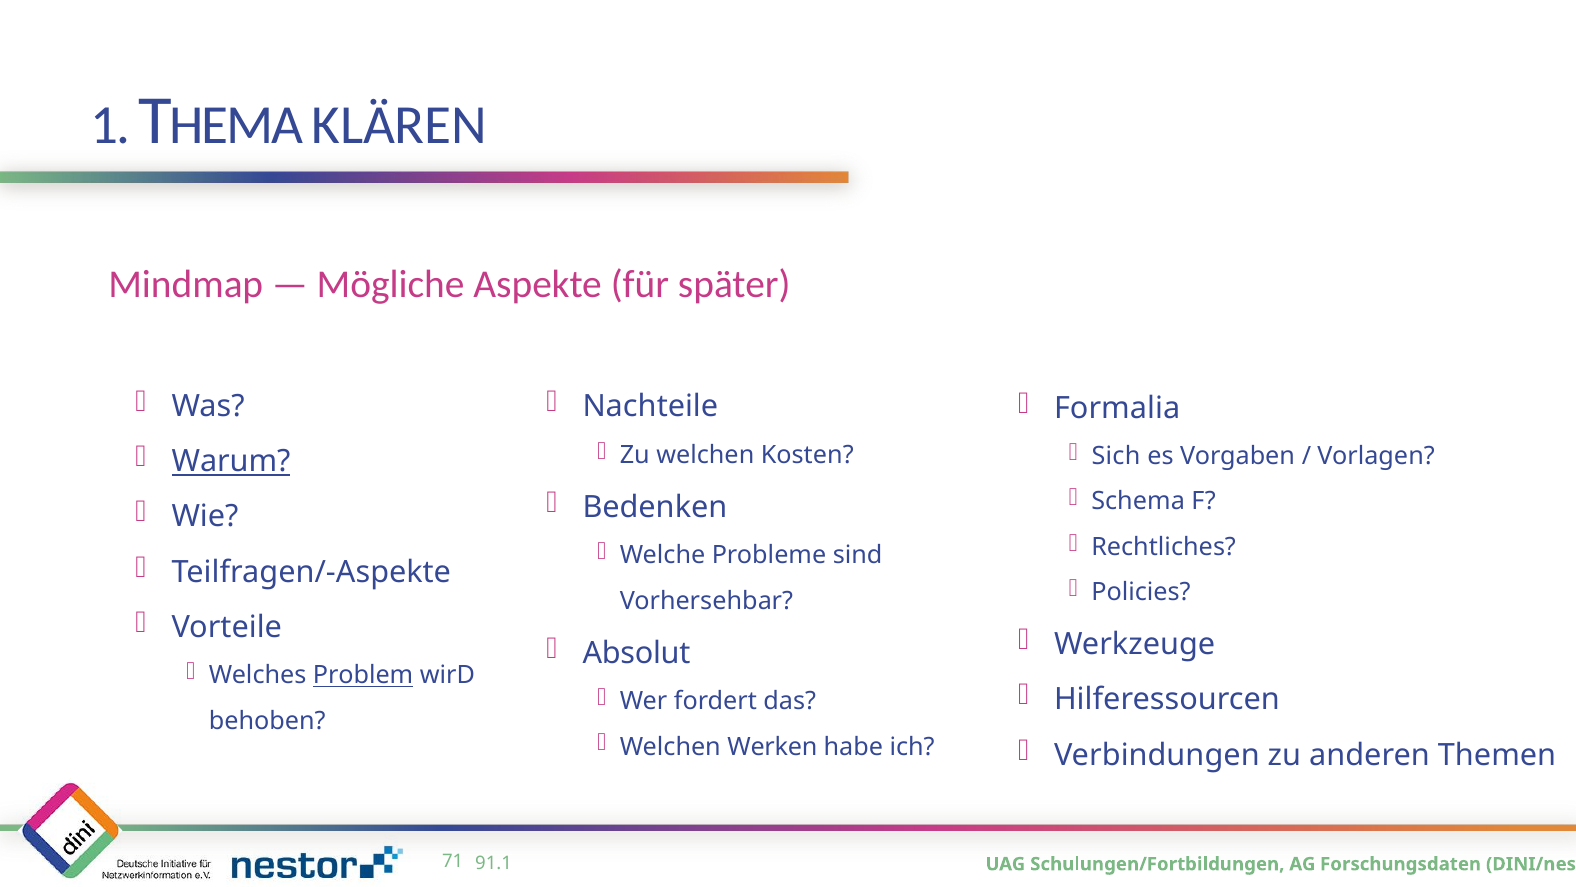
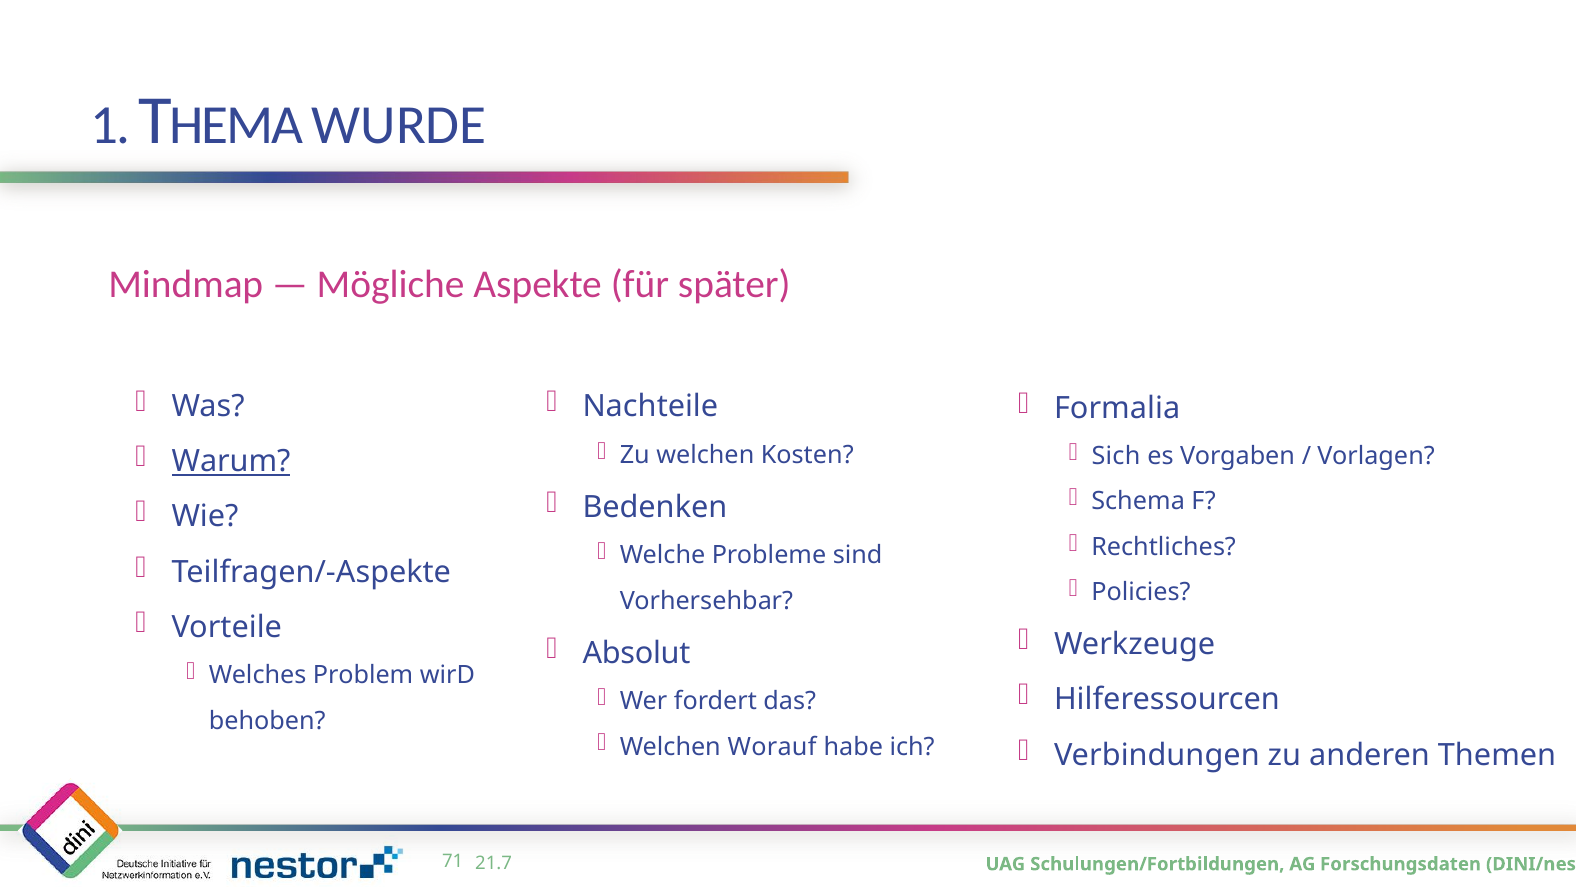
KLÄREN: KLÄREN -> WURDE
Problem underline: present -> none
Werken: Werken -> Worauf
91.1: 91.1 -> 21.7
